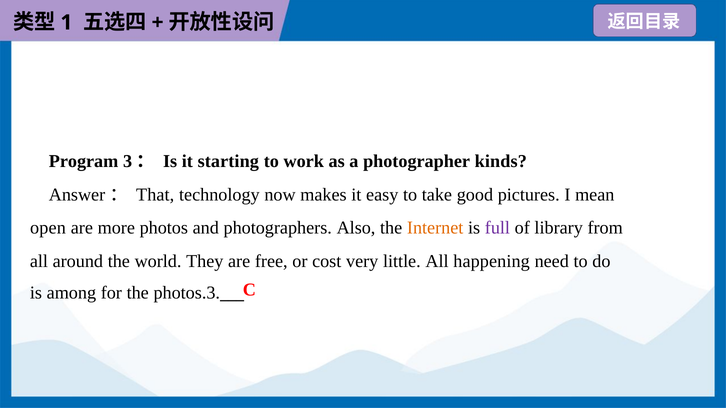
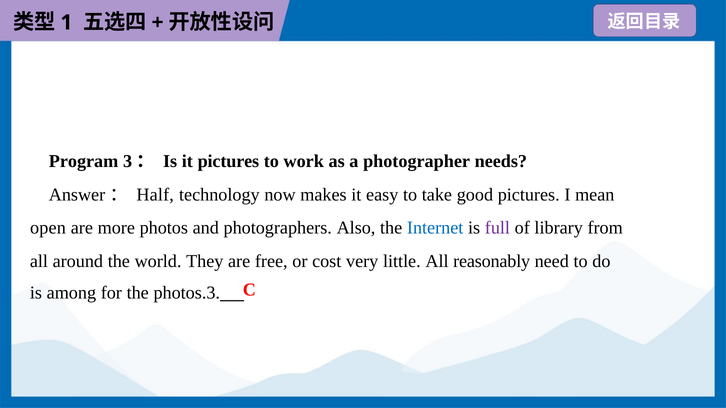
it starting: starting -> pictures
kinds: kinds -> needs
That: That -> Half
Internet colour: orange -> blue
happening: happening -> reasonably
